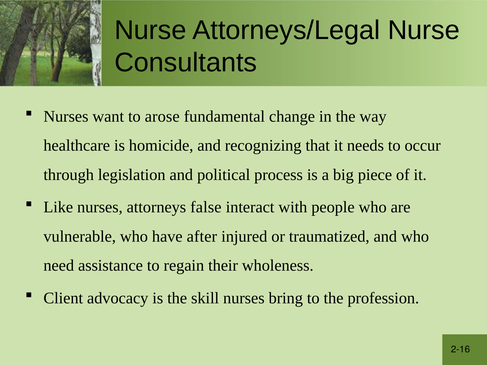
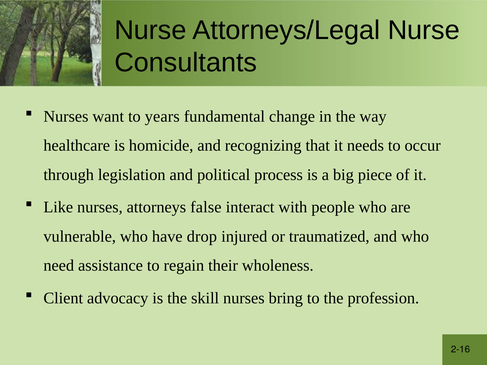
arose: arose -> years
after: after -> drop
